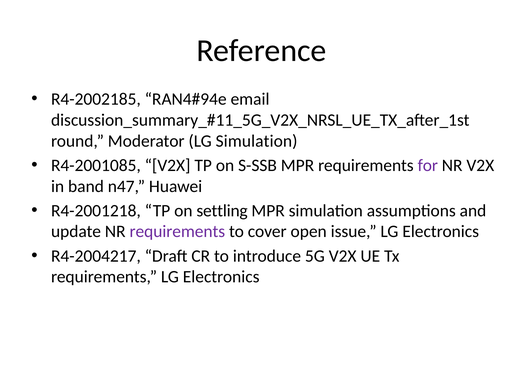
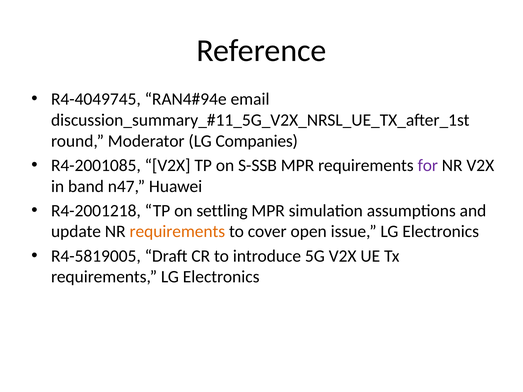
R4-2002185: R4-2002185 -> R4-4049745
LG Simulation: Simulation -> Companies
requirements at (177, 232) colour: purple -> orange
R4-2004217: R4-2004217 -> R4-5819005
